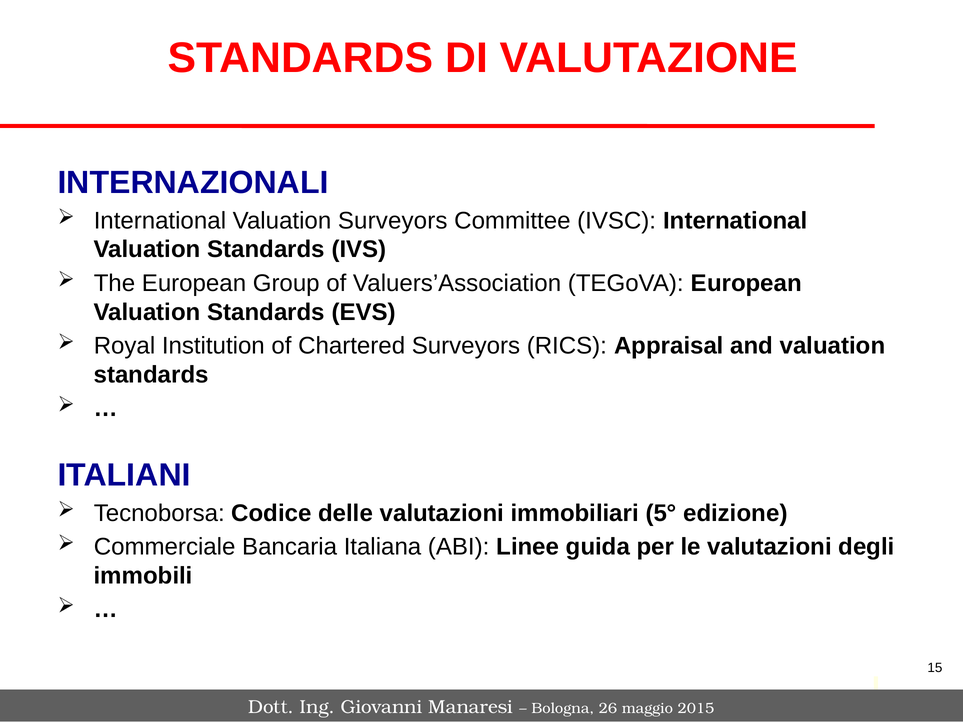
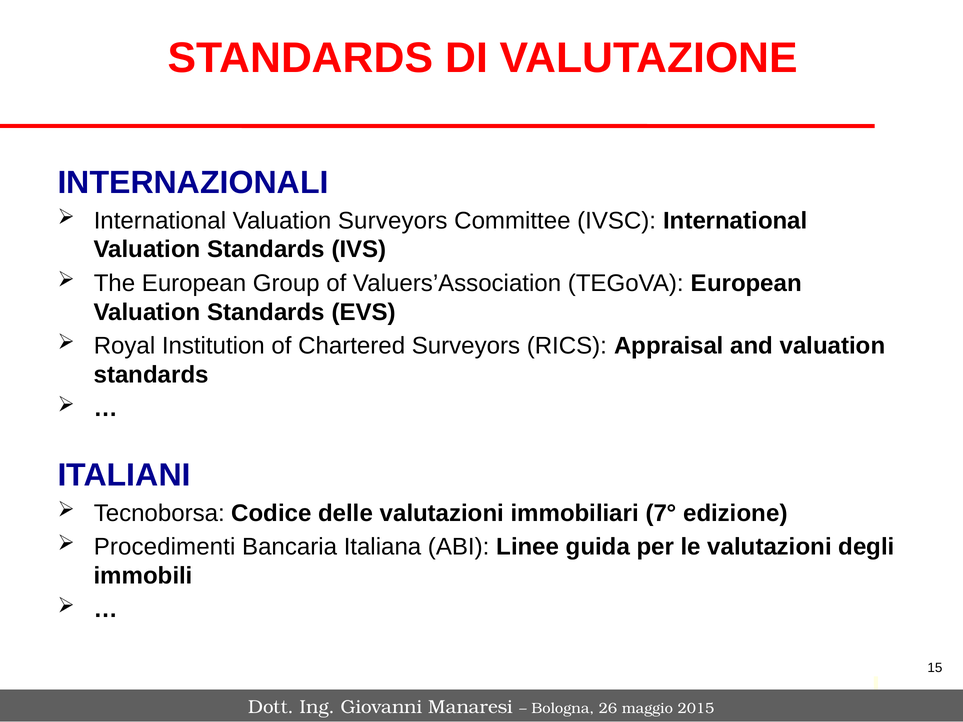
5°: 5° -> 7°
Commerciale: Commerciale -> Procedimenti
